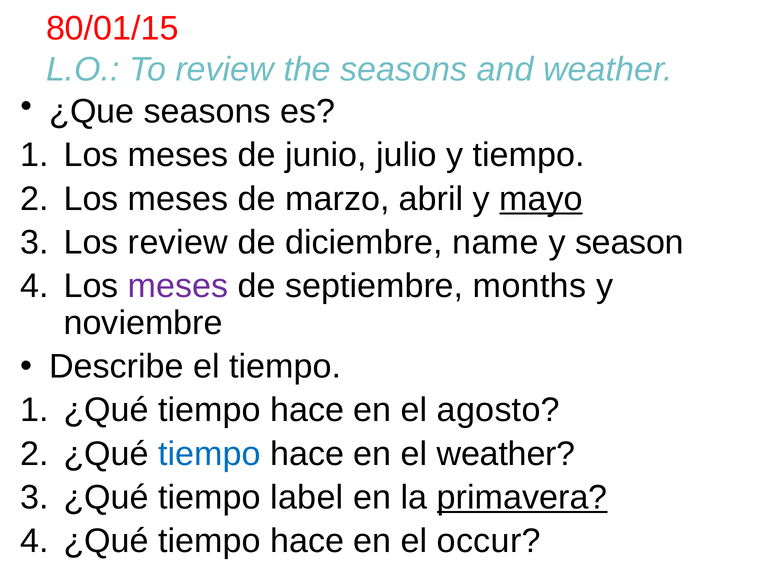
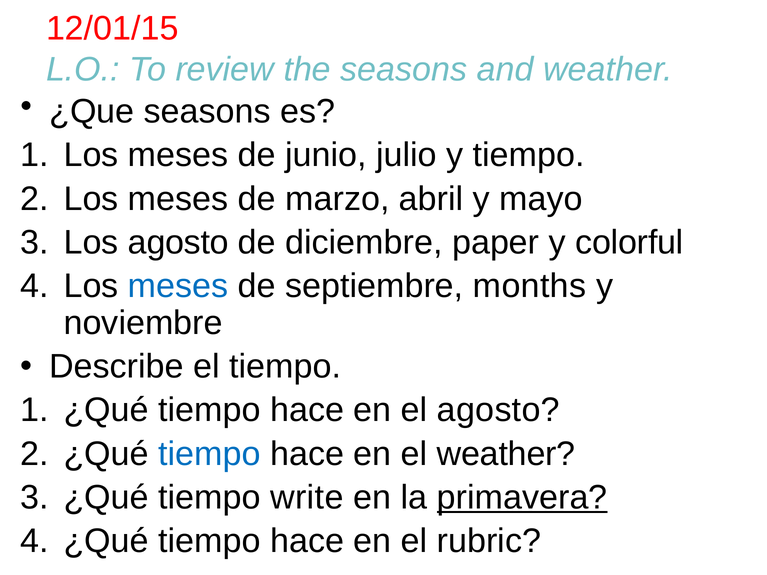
80/01/15: 80/01/15 -> 12/01/15
mayo underline: present -> none
Los review: review -> agosto
name: name -> paper
season: season -> colorful
meses at (178, 286) colour: purple -> blue
label: label -> write
occur: occur -> rubric
